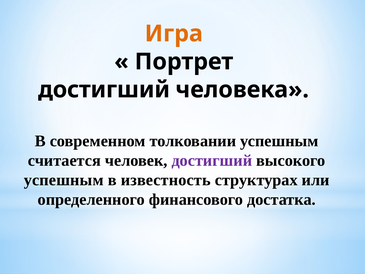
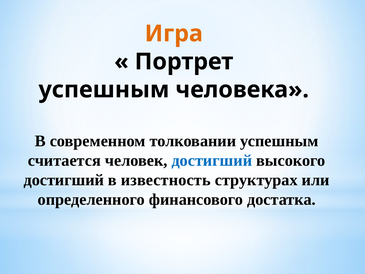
достигший at (104, 90): достигший -> успешным
достигший at (212, 160) colour: purple -> blue
успешным at (64, 180): успешным -> достигший
